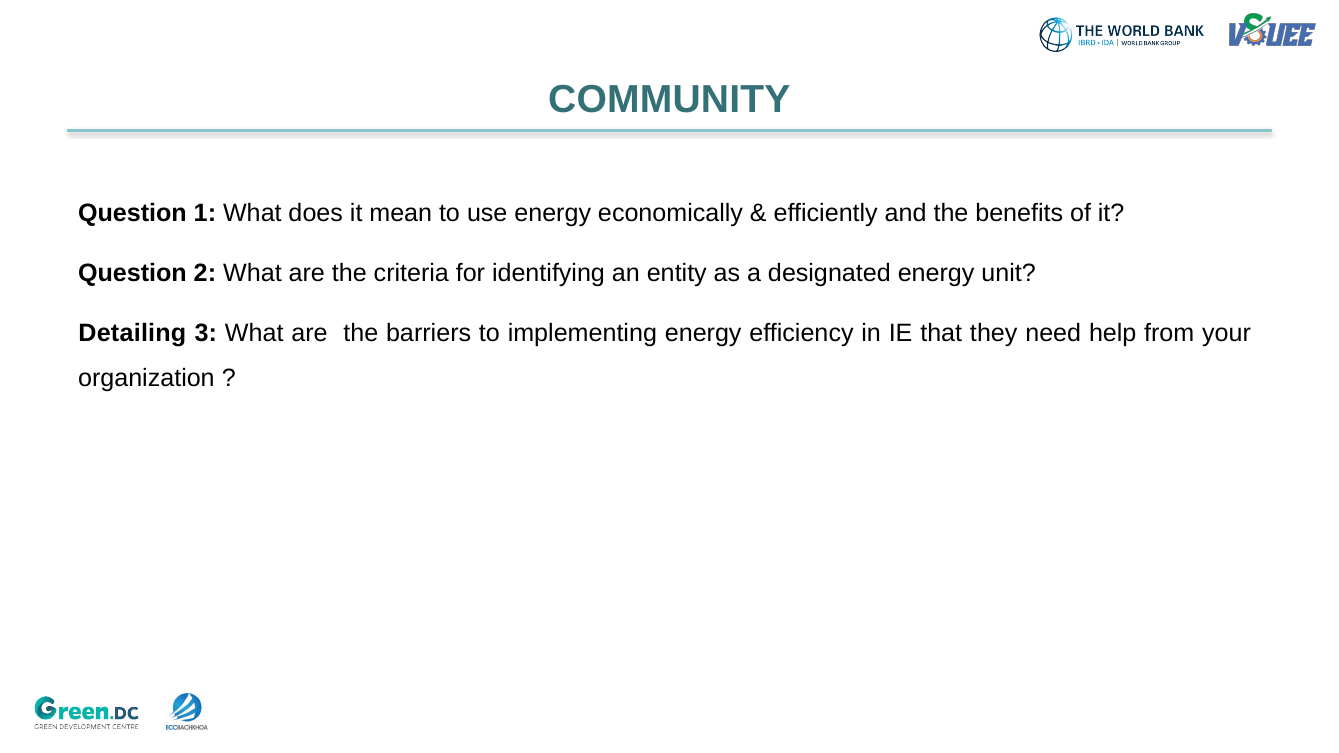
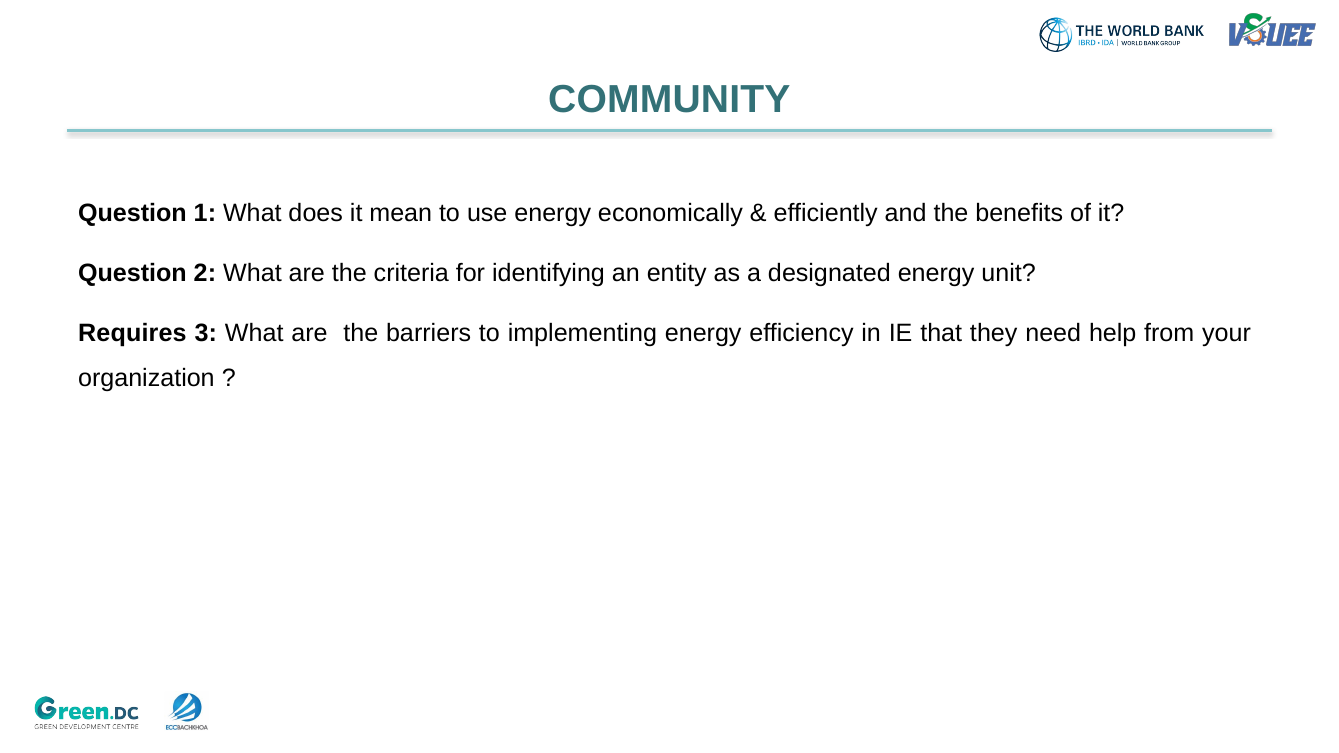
Detailing: Detailing -> Requires
